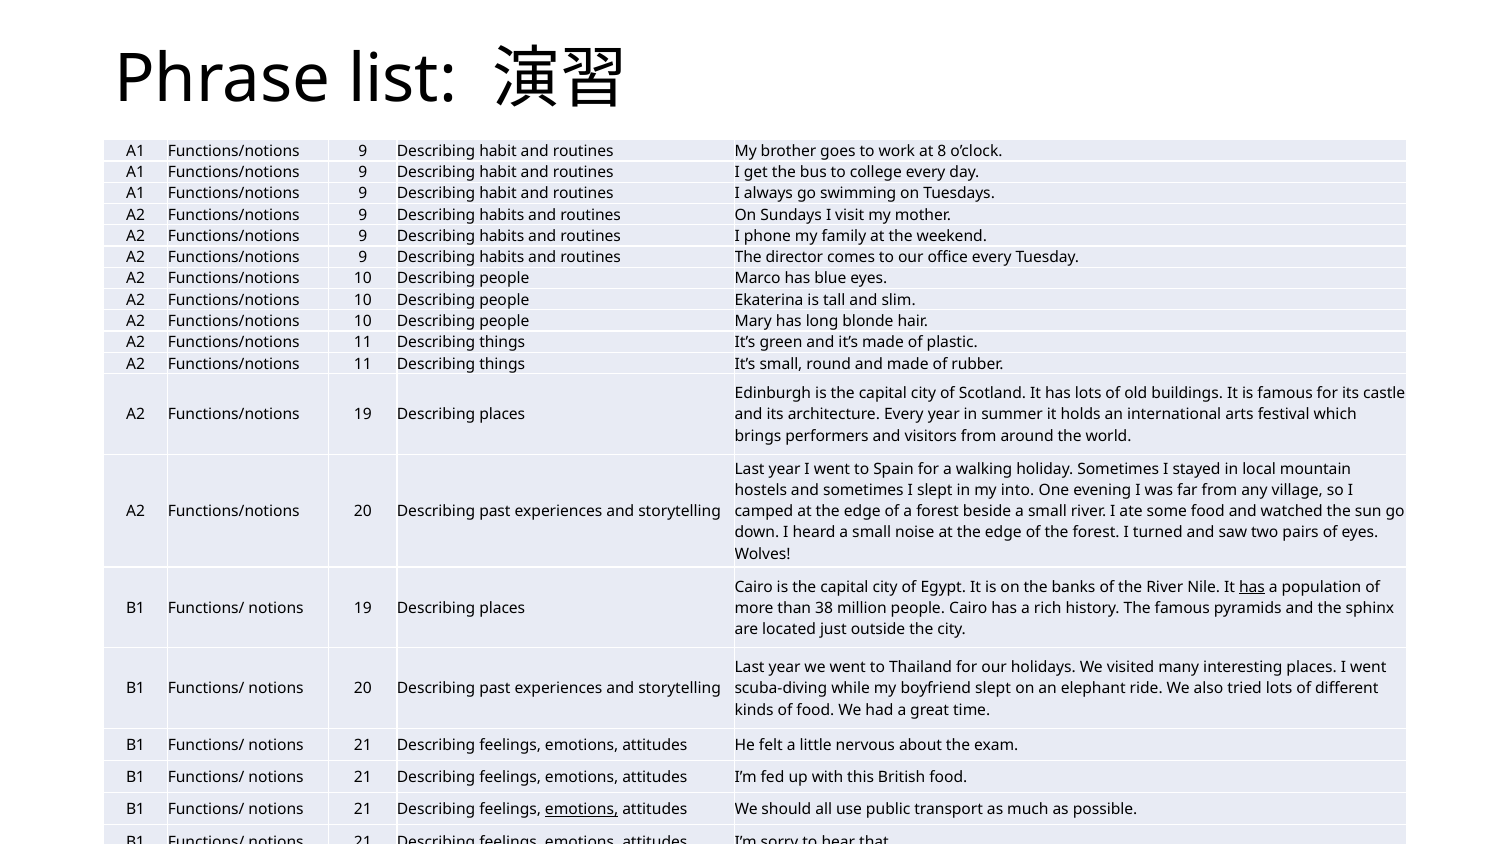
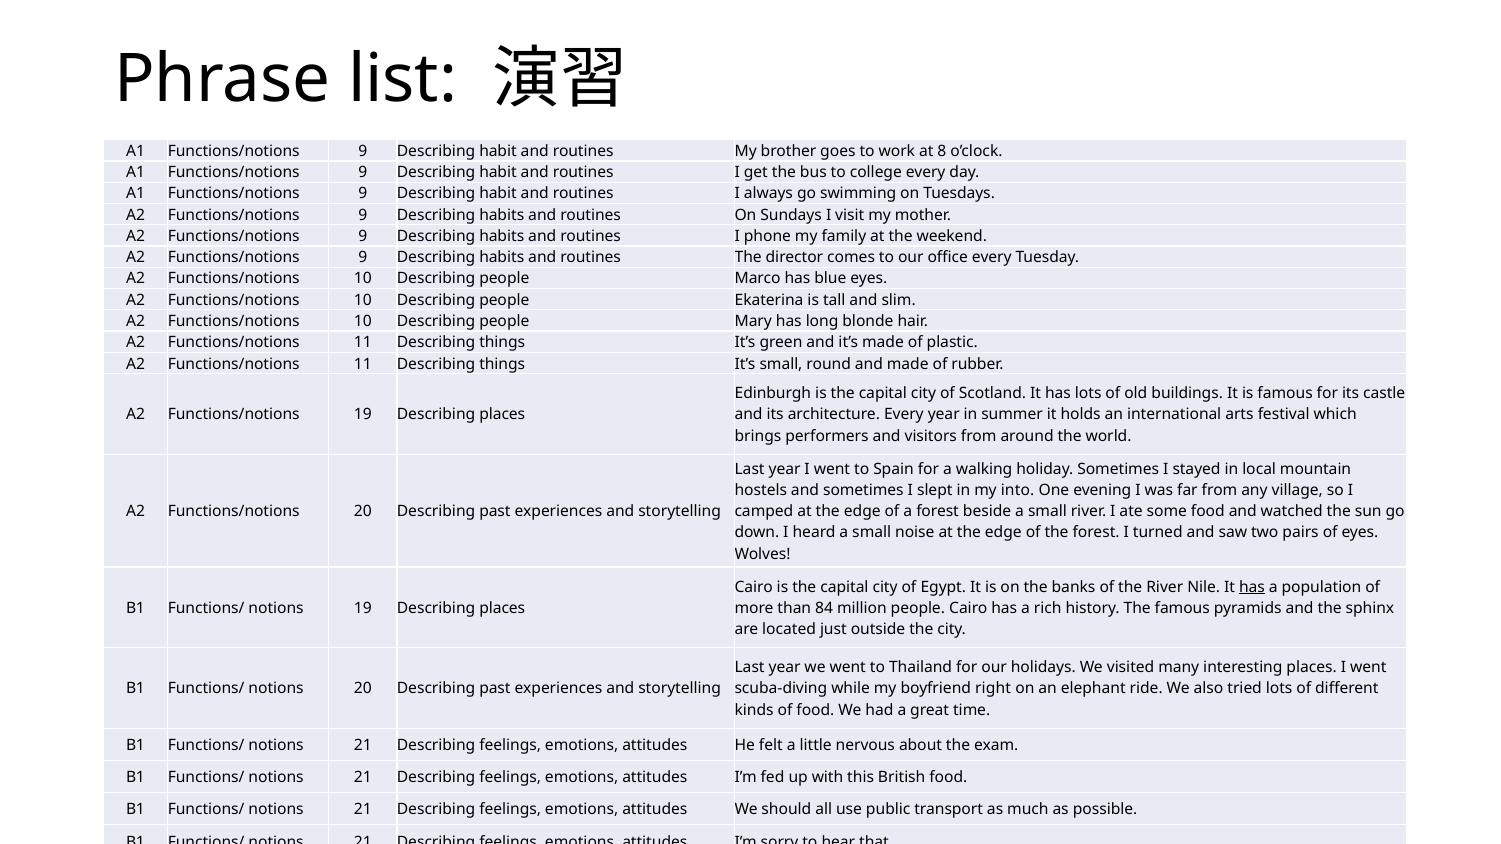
38: 38 -> 84
boyfriend slept: slept -> right
emotions at (582, 810) underline: present -> none
